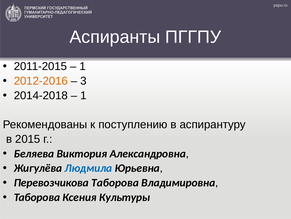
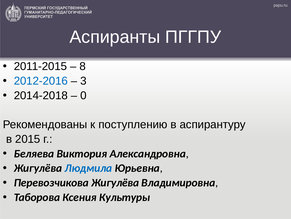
1 at (83, 66): 1 -> 8
2012-2016 colour: orange -> blue
1 at (84, 95): 1 -> 0
Перевозчикова Таборова: Таборова -> Жигулёва
